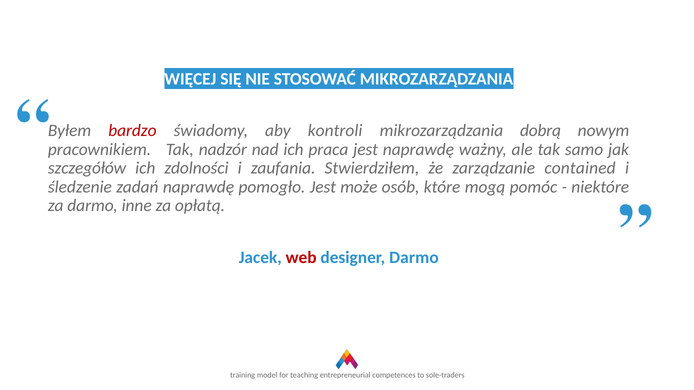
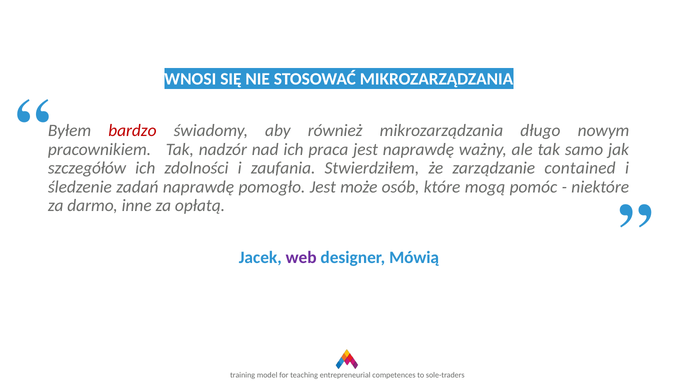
WIĘCEJ: WIĘCEJ -> WNOSI
kontroli: kontroli -> również
dobrą: dobrą -> długo
web colour: red -> purple
designer Darmo: Darmo -> Mówią
